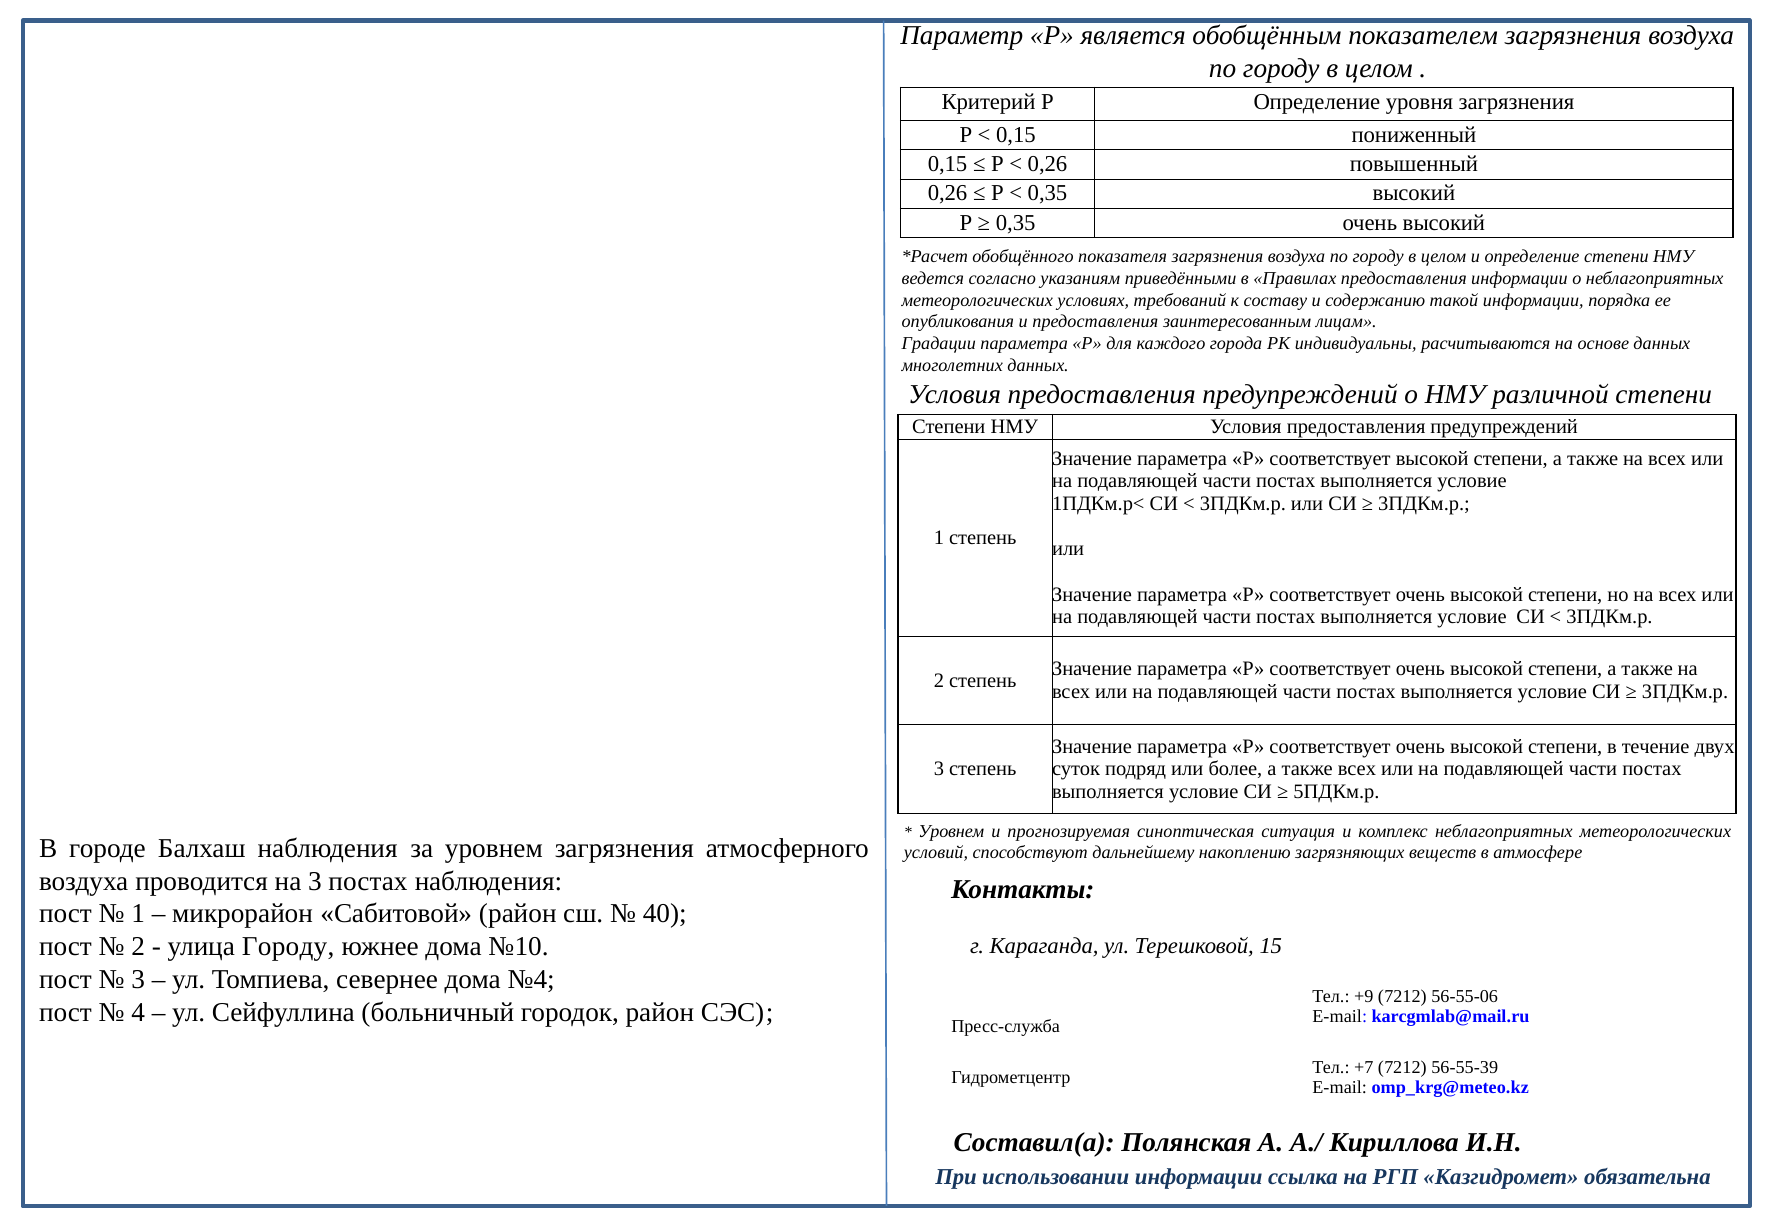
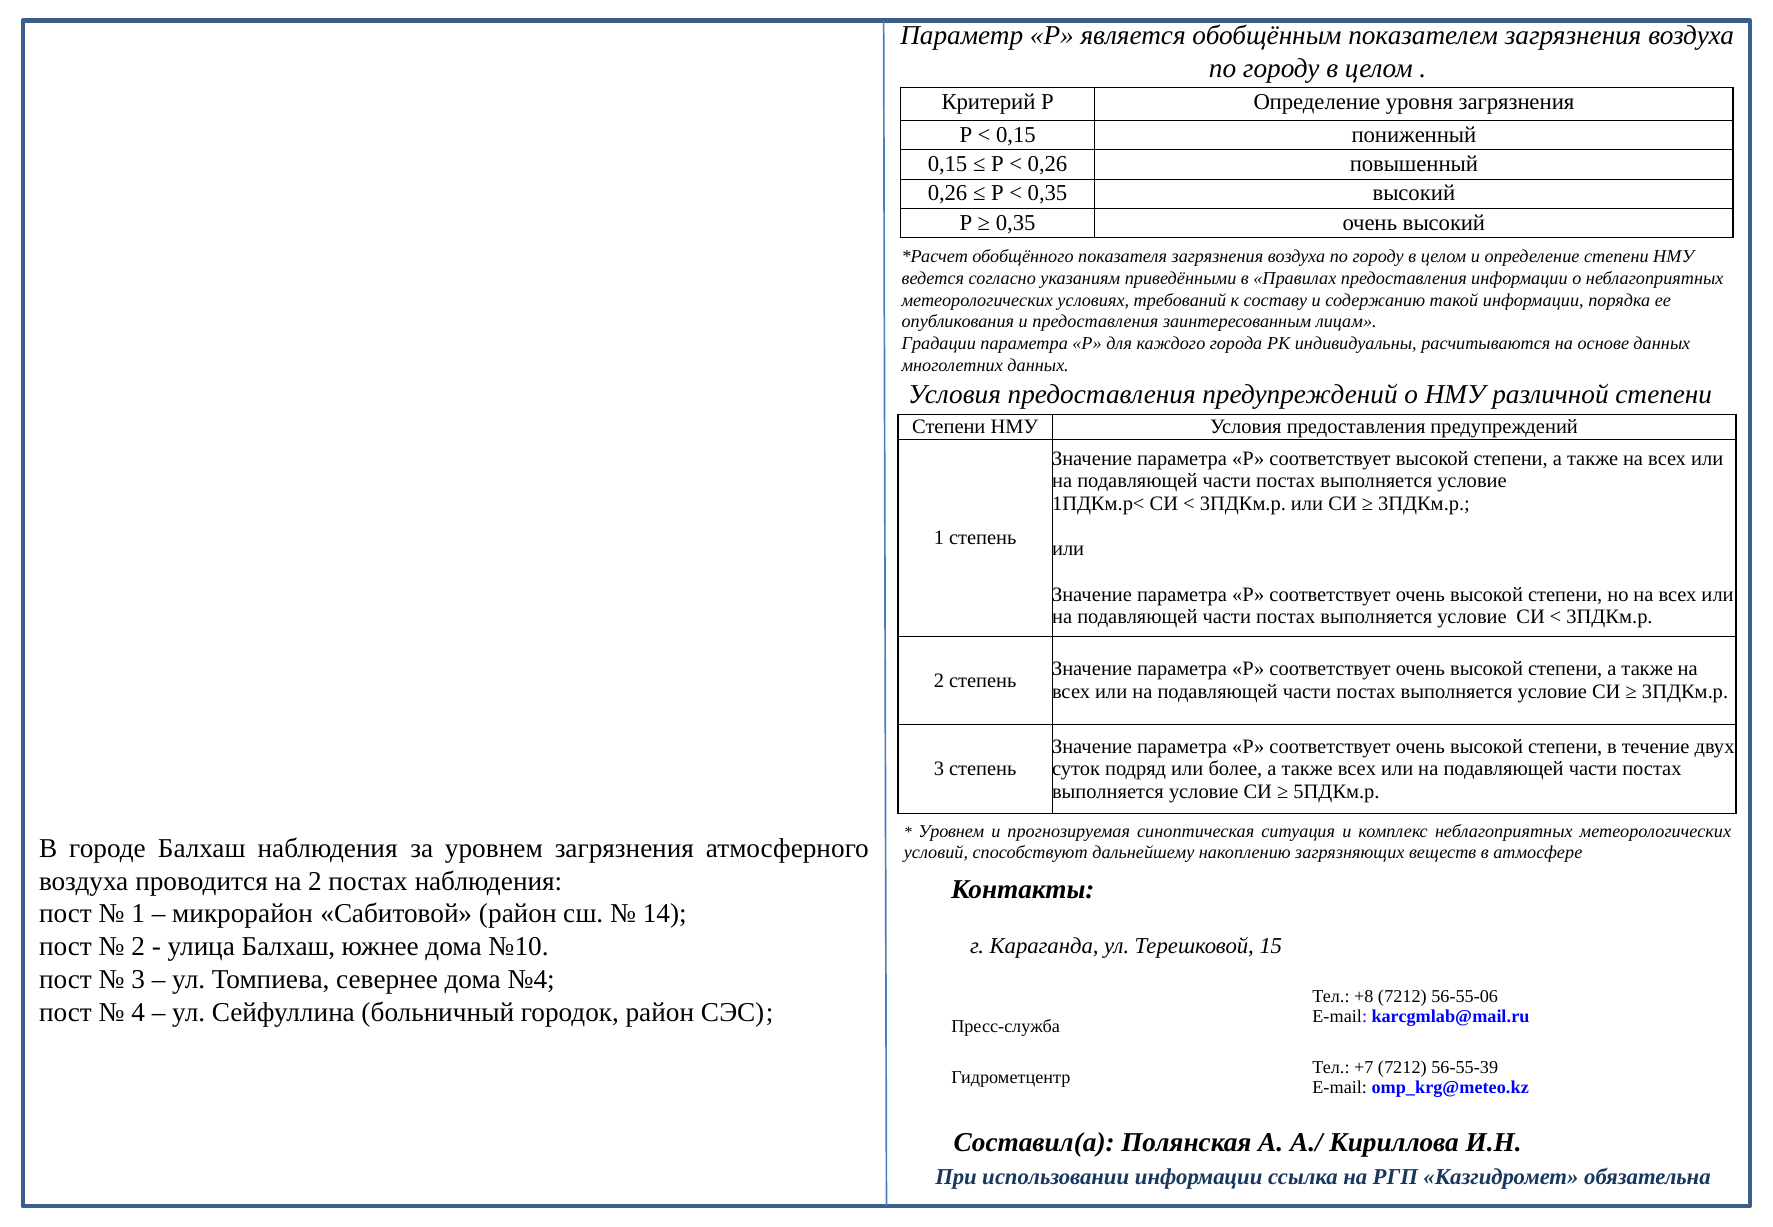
на 3: 3 -> 2
40: 40 -> 14
улица Городу: Городу -> Балхаш
+9: +9 -> +8
